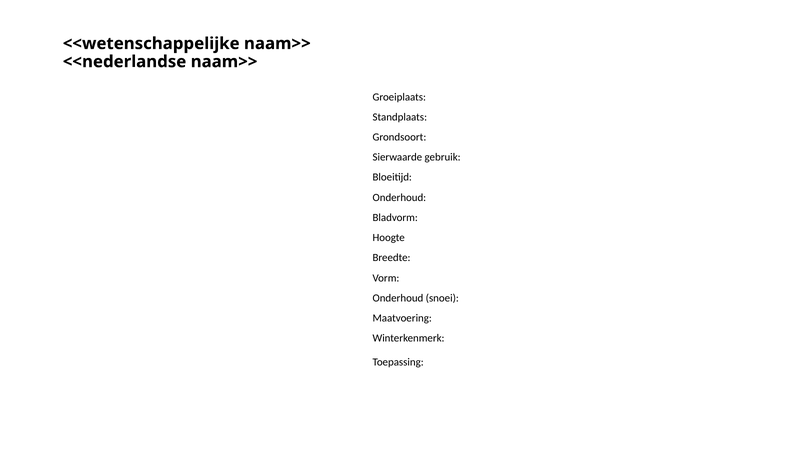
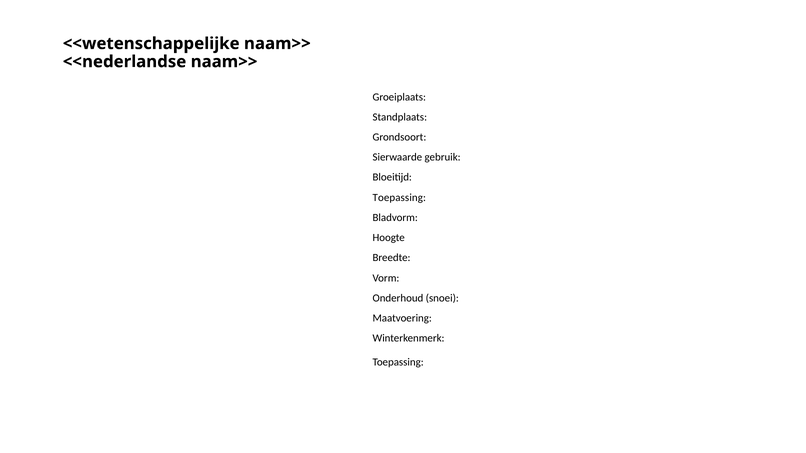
Onderhoud at (399, 198): Onderhoud -> Toepassing
